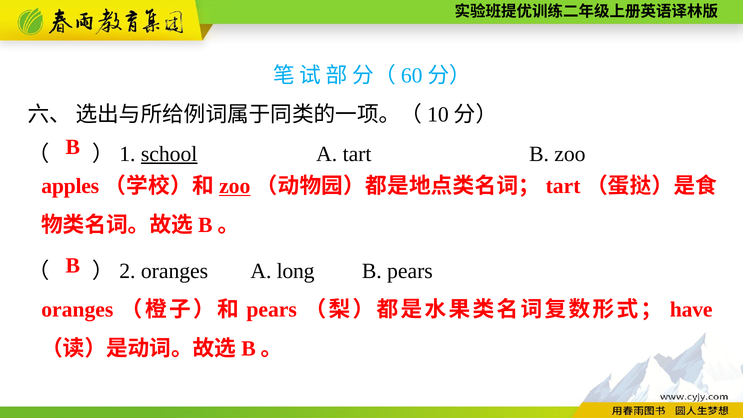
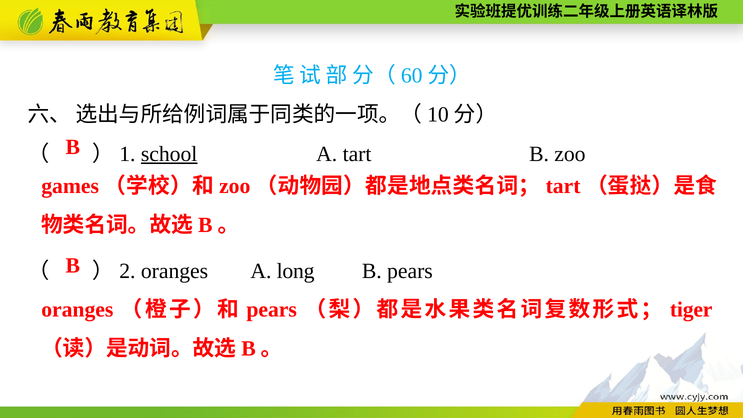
apples: apples -> games
zoo at (235, 186) underline: present -> none
have: have -> tiger
